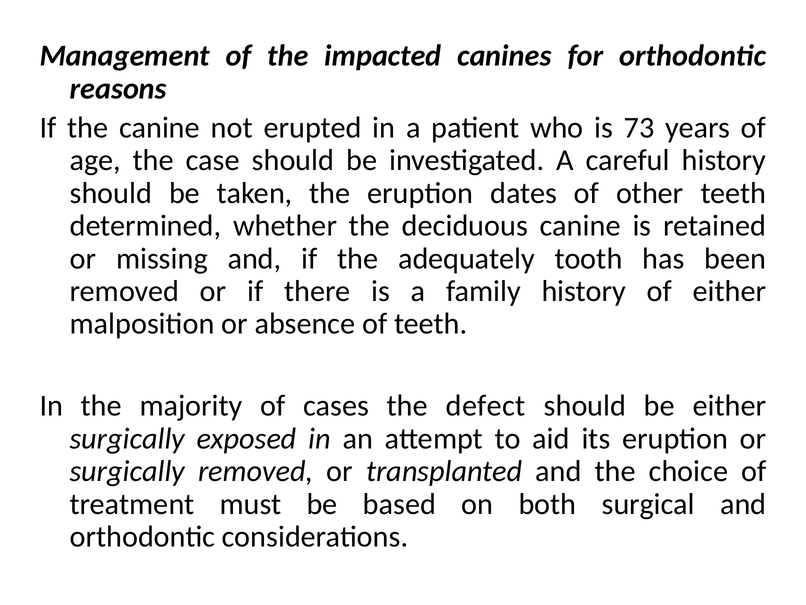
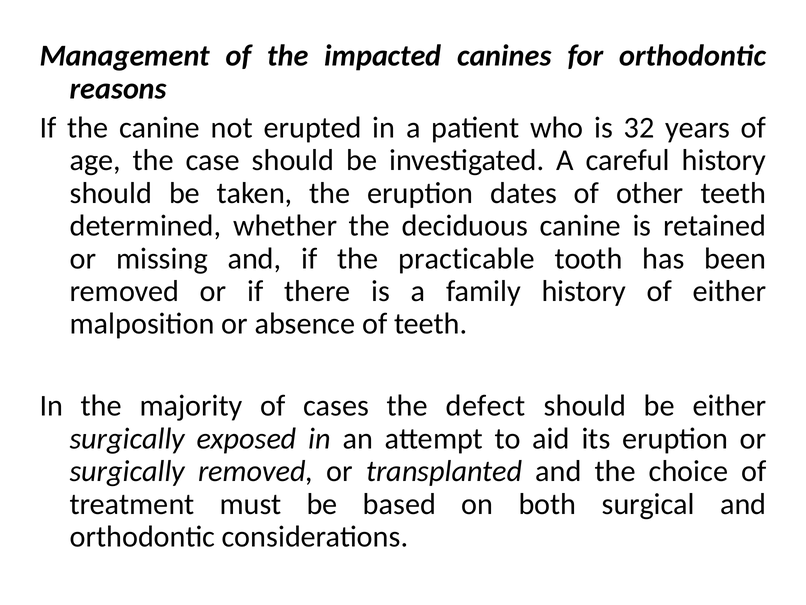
73: 73 -> 32
adequately: adequately -> practicable
